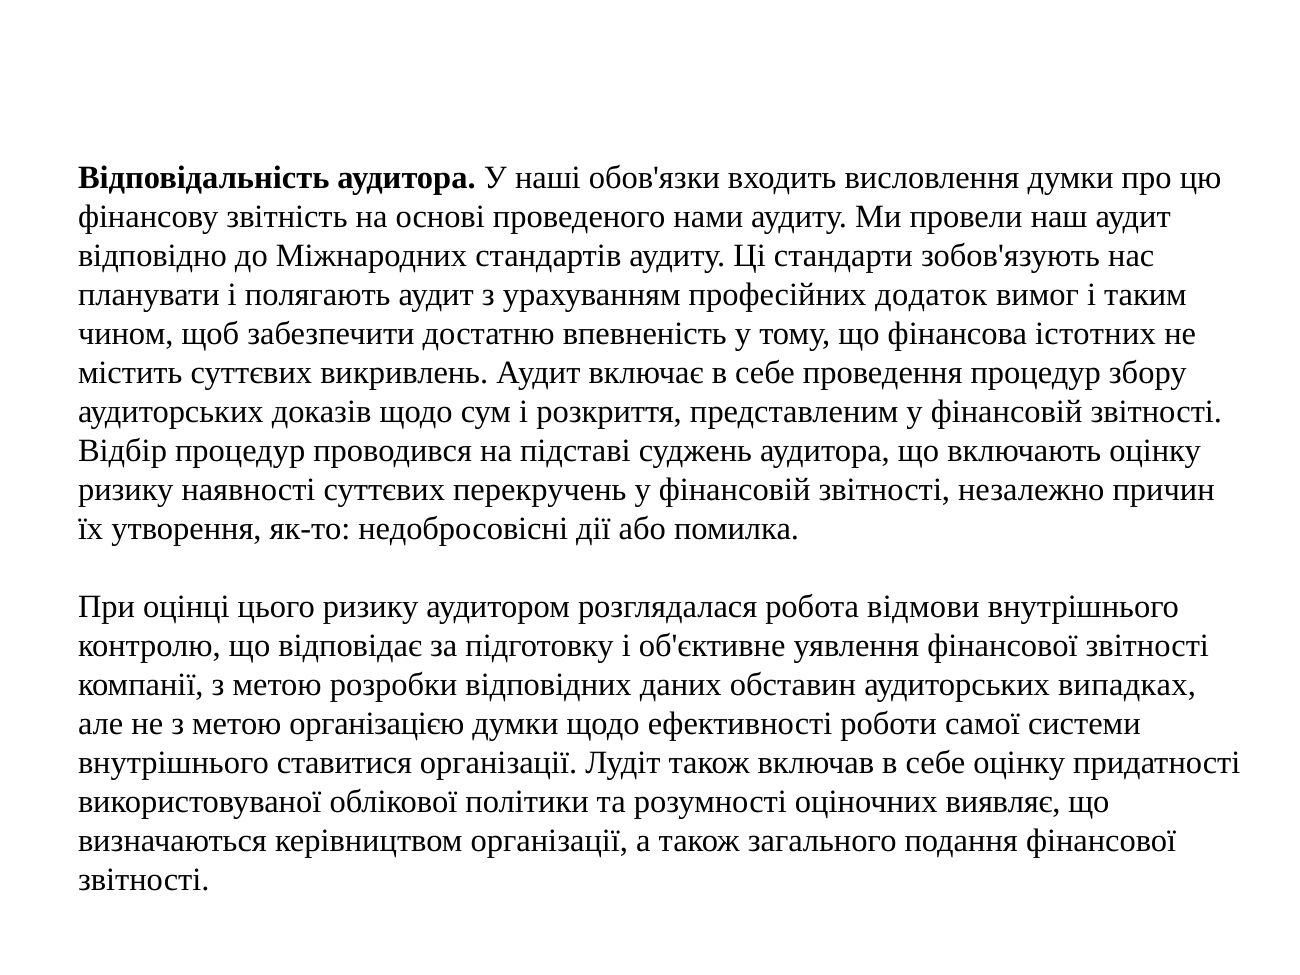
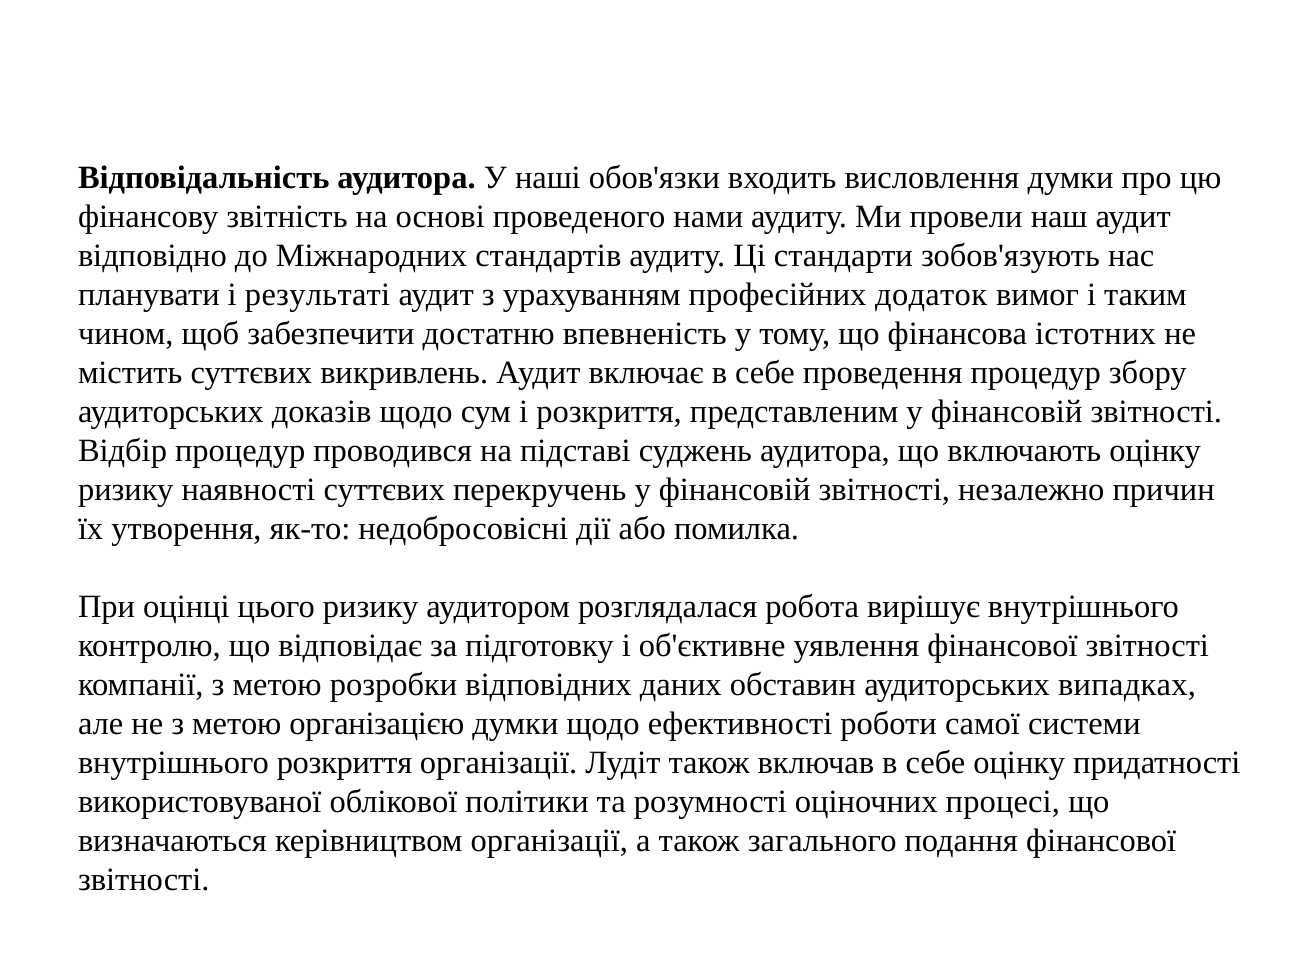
полягають: полягають -> результаті
відмови: відмови -> вирішує
внутрішнього ставитися: ставитися -> розкриття
виявляє: виявляє -> процесі
